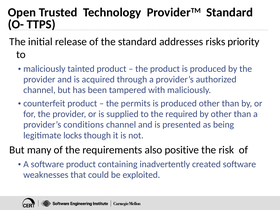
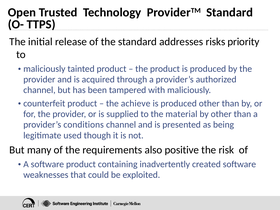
permits: permits -> achieve
required: required -> material
locks: locks -> used
